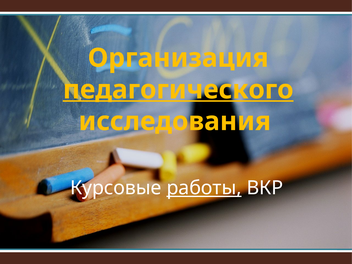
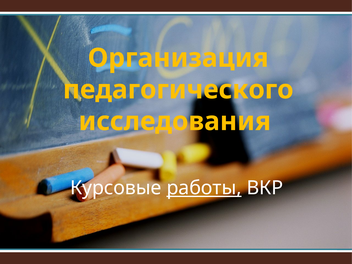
педагогического underline: present -> none
